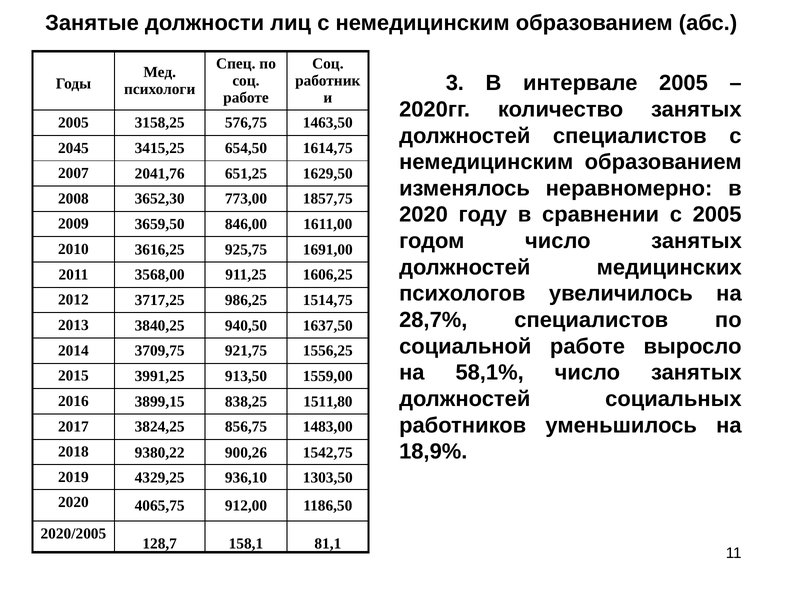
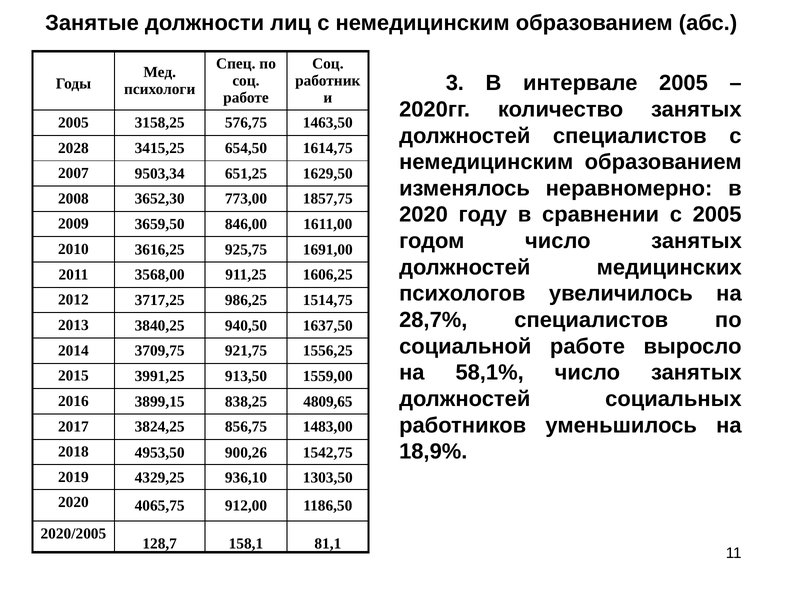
2045: 2045 -> 2028
2041,76: 2041,76 -> 9503,34
1511,80: 1511,80 -> 4809,65
9380,22: 9380,22 -> 4953,50
